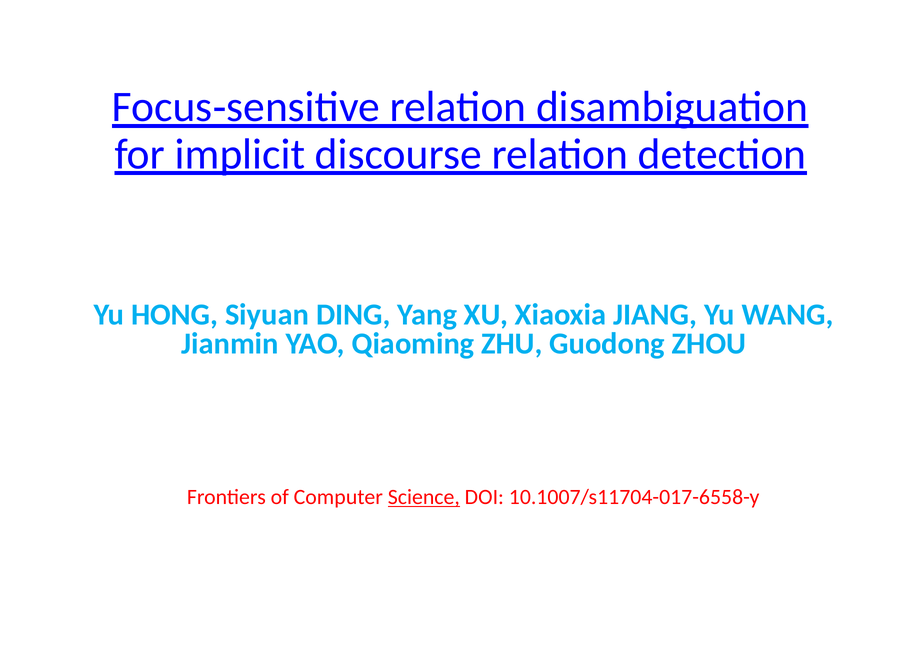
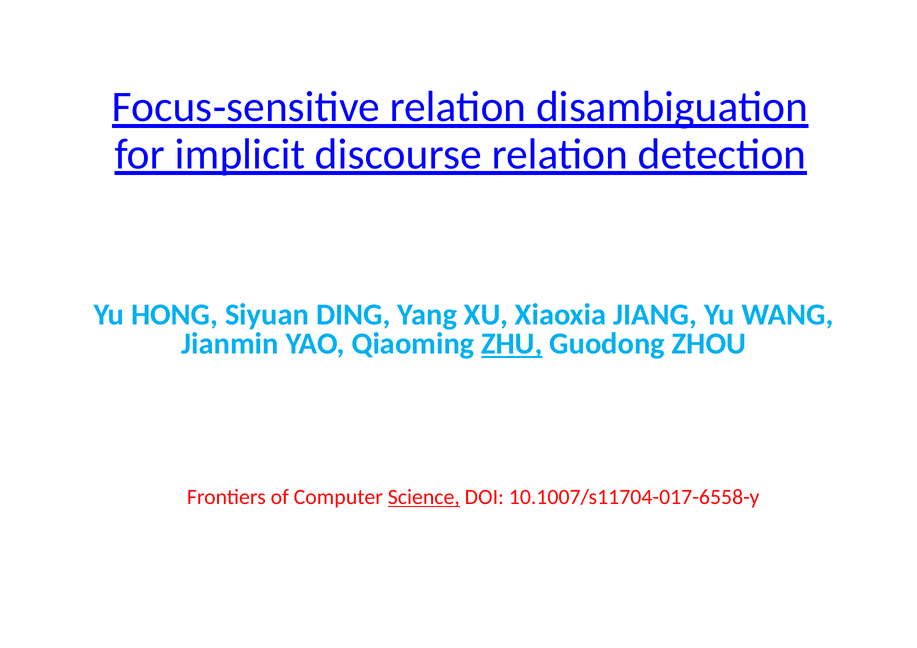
ZHU underline: none -> present
